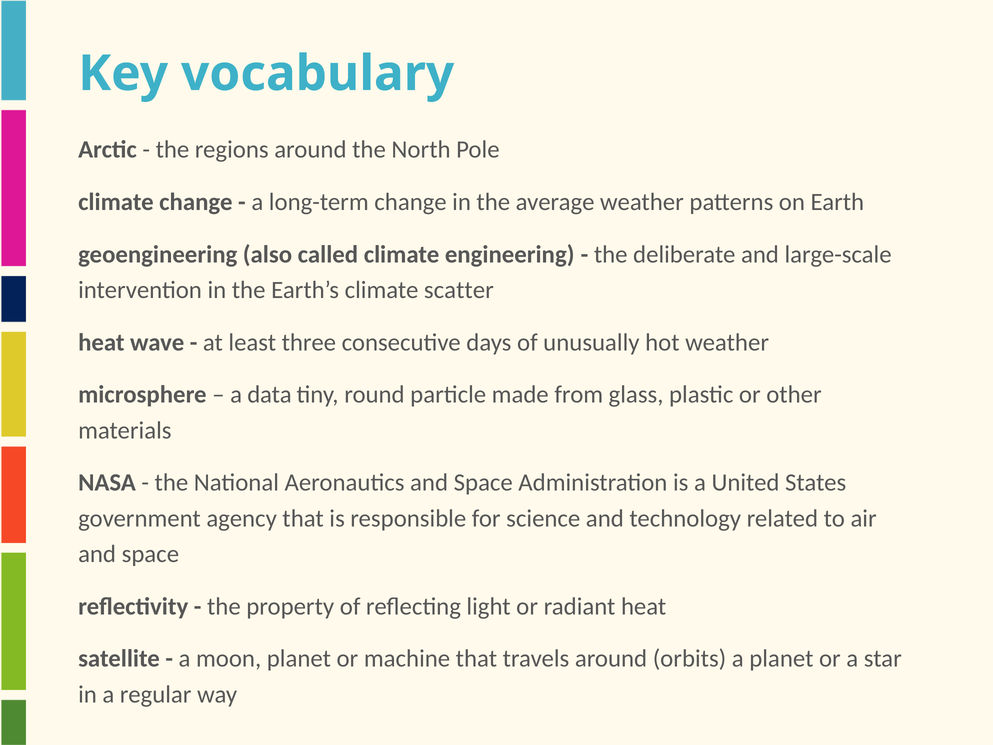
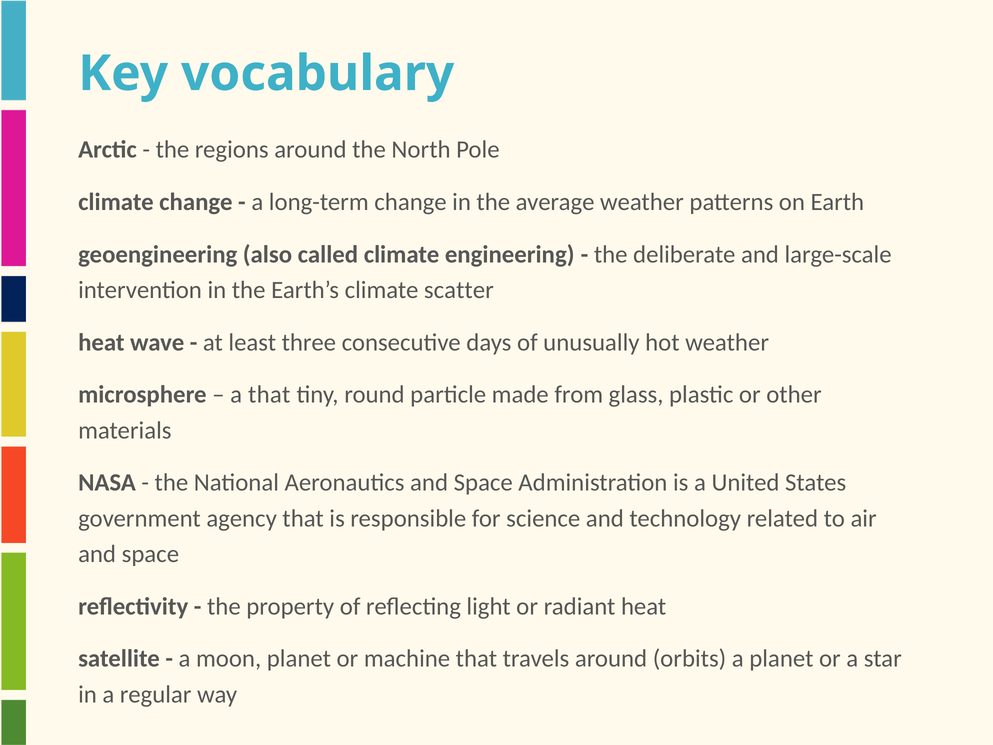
a data: data -> that
